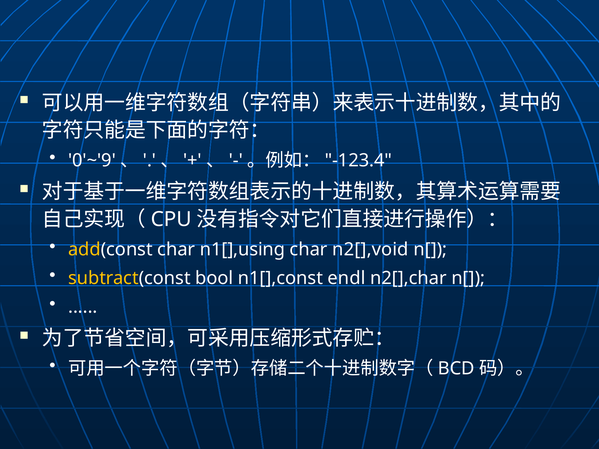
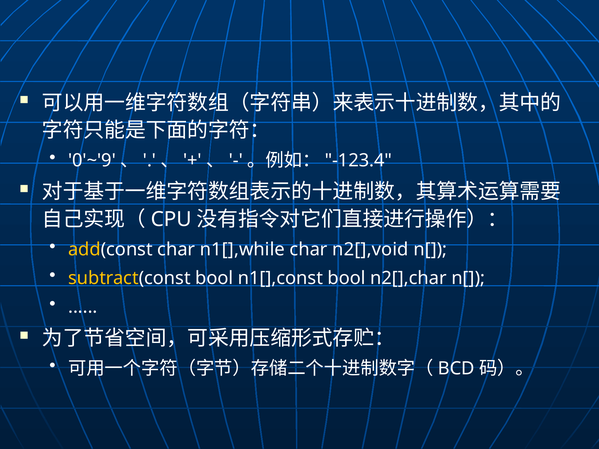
n1[],using: n1[],using -> n1[],while
n1[],const endl: endl -> bool
